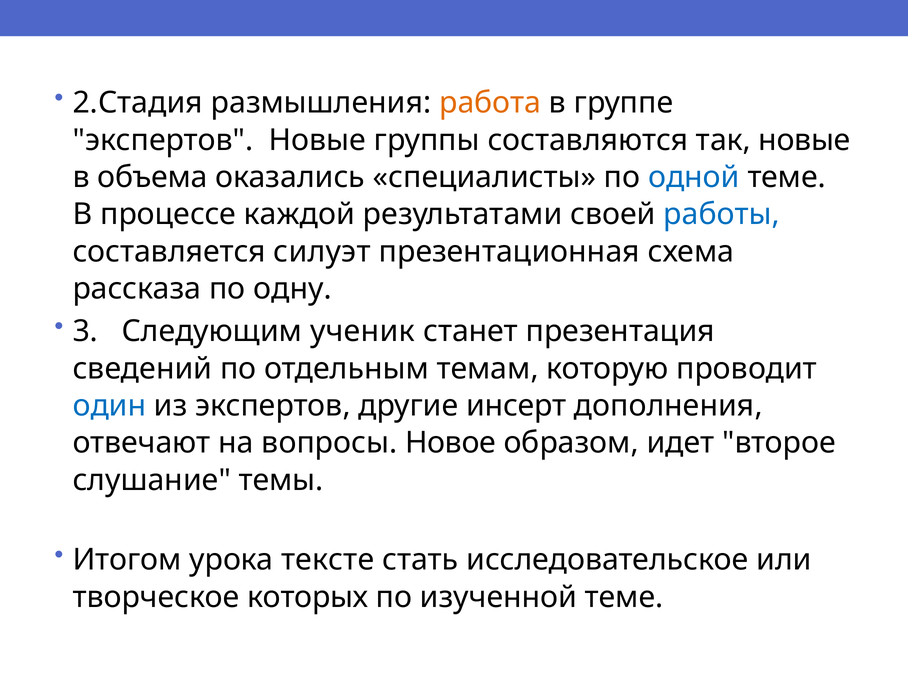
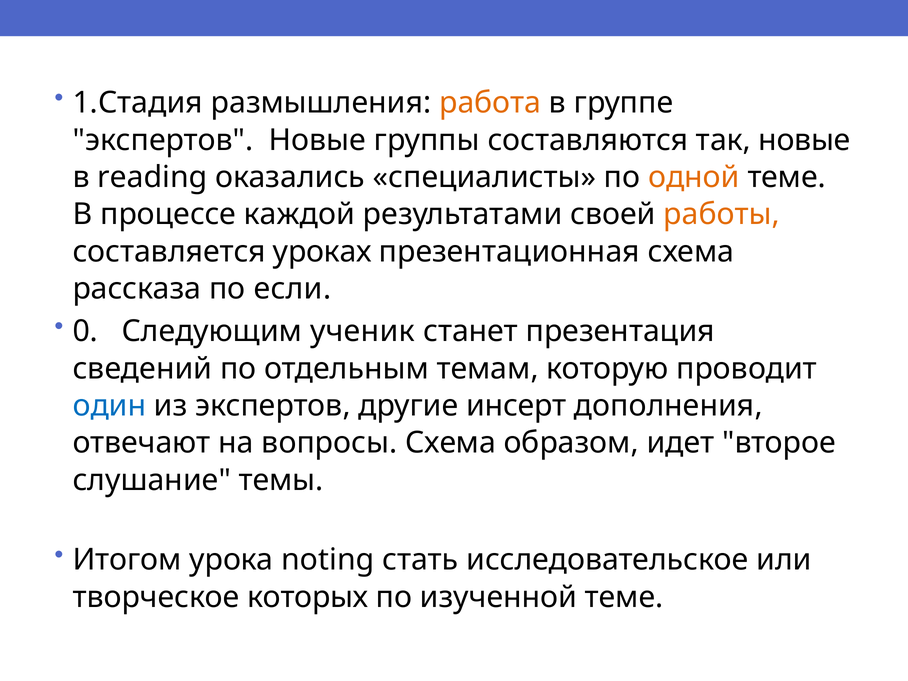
2.Стадия: 2.Стадия -> 1.Стадия
объема: объема -> reading
одной colour: blue -> orange
работы colour: blue -> orange
силуэт: силуэт -> уроках
одну: одну -> если
3: 3 -> 0
вопросы Новое: Новое -> Схема
тексте: тексте -> noting
